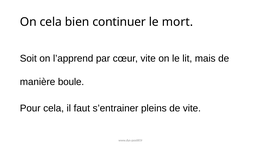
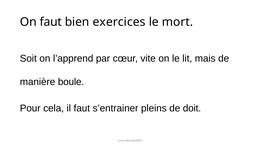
On cela: cela -> faut
continuer: continuer -> exercices
de vite: vite -> doit
